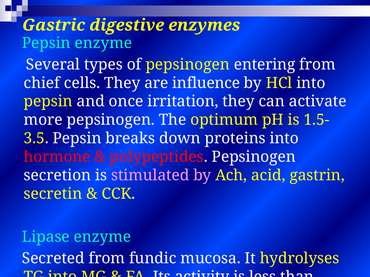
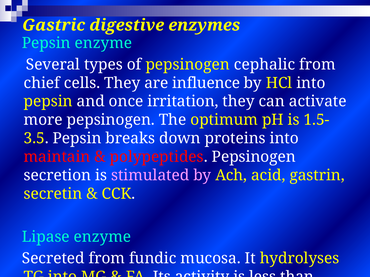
entering: entering -> cephalic
hormone: hormone -> maintain
